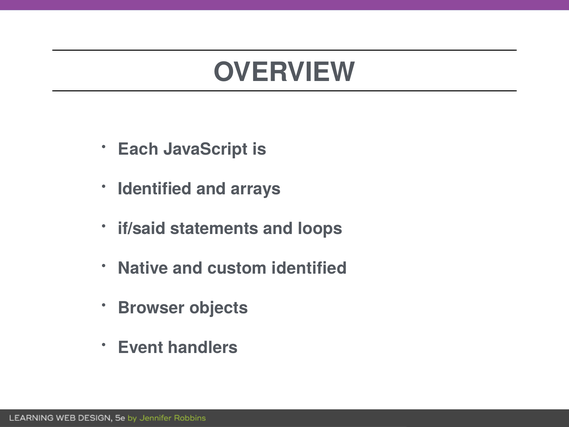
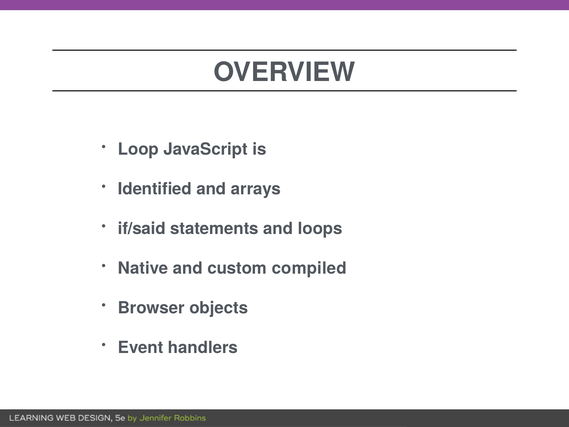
Each: Each -> Loop
custom identified: identified -> compiled
